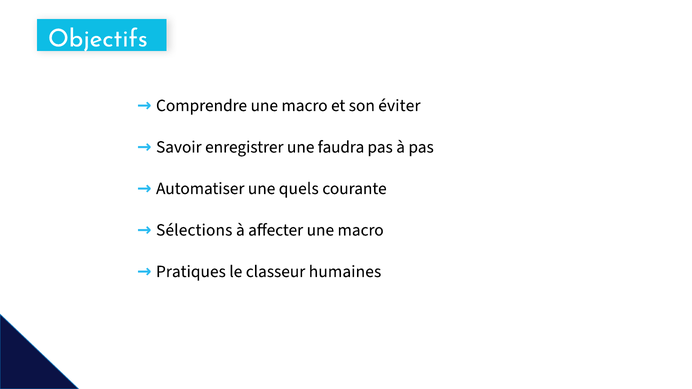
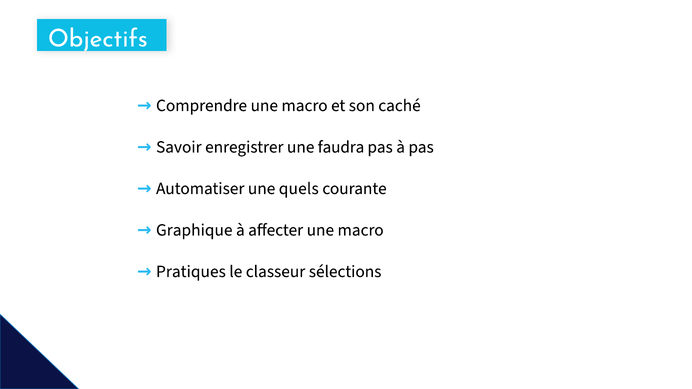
éviter: éviter -> caché
Sélections: Sélections -> Graphique
humaines: humaines -> sélections
